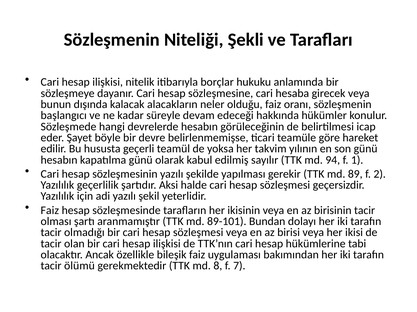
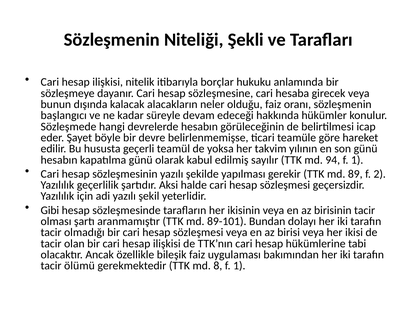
Faiz at (50, 211): Faiz -> Gibi
8 f 7: 7 -> 1
